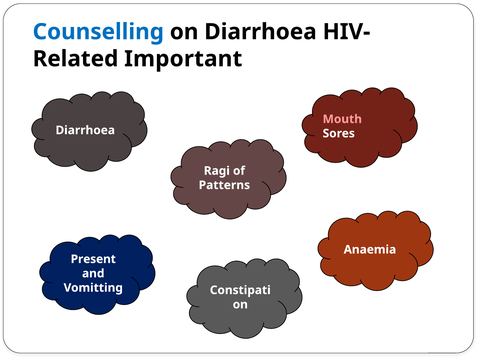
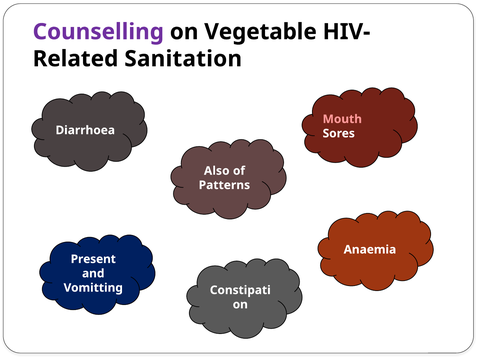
Counselling colour: blue -> purple
on Diarrhoea: Diarrhoea -> Vegetable
Important: Important -> Sanitation
Ragi: Ragi -> Also
